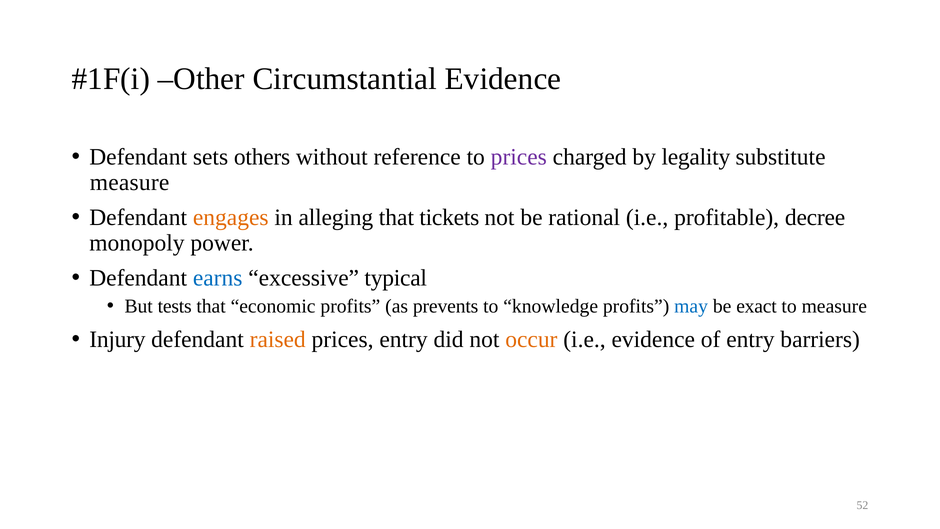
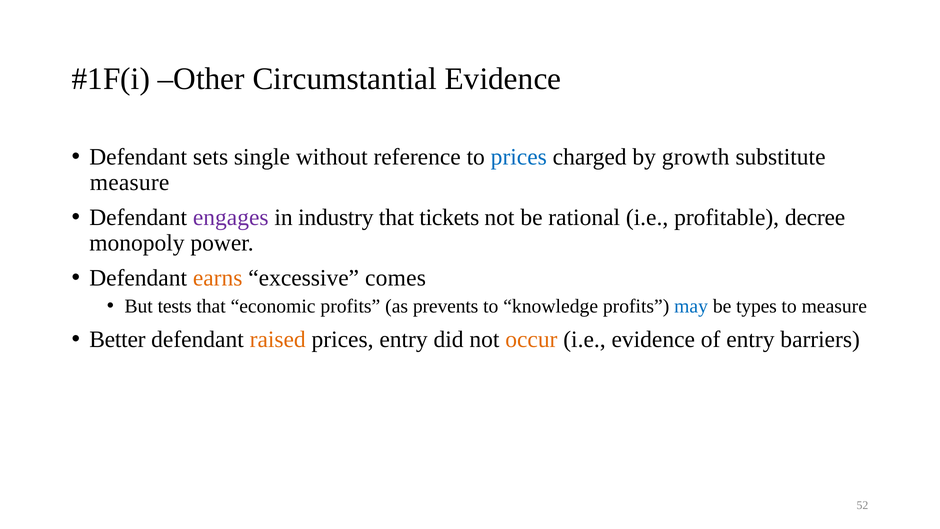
others: others -> single
prices at (519, 157) colour: purple -> blue
legality: legality -> growth
engages colour: orange -> purple
alleging: alleging -> industry
earns colour: blue -> orange
typical: typical -> comes
exact: exact -> types
Injury: Injury -> Better
